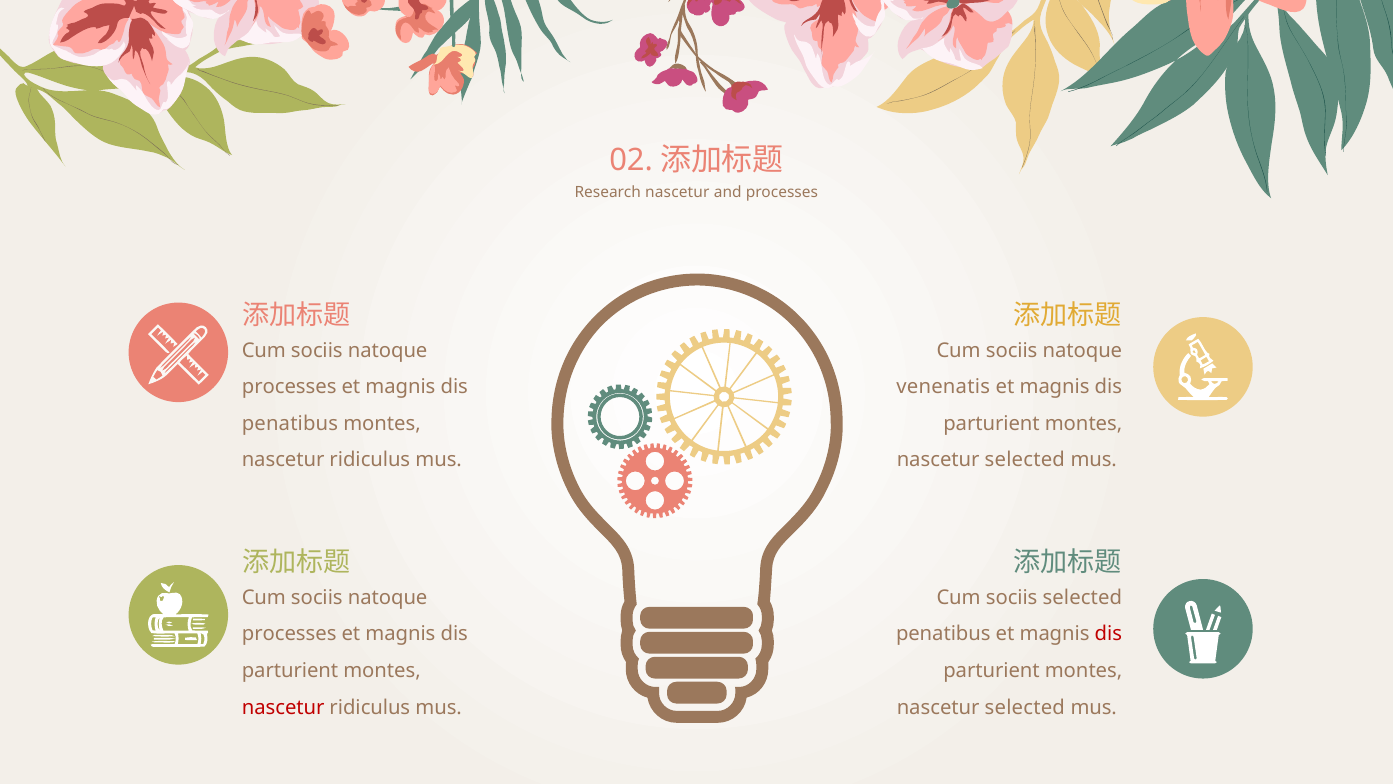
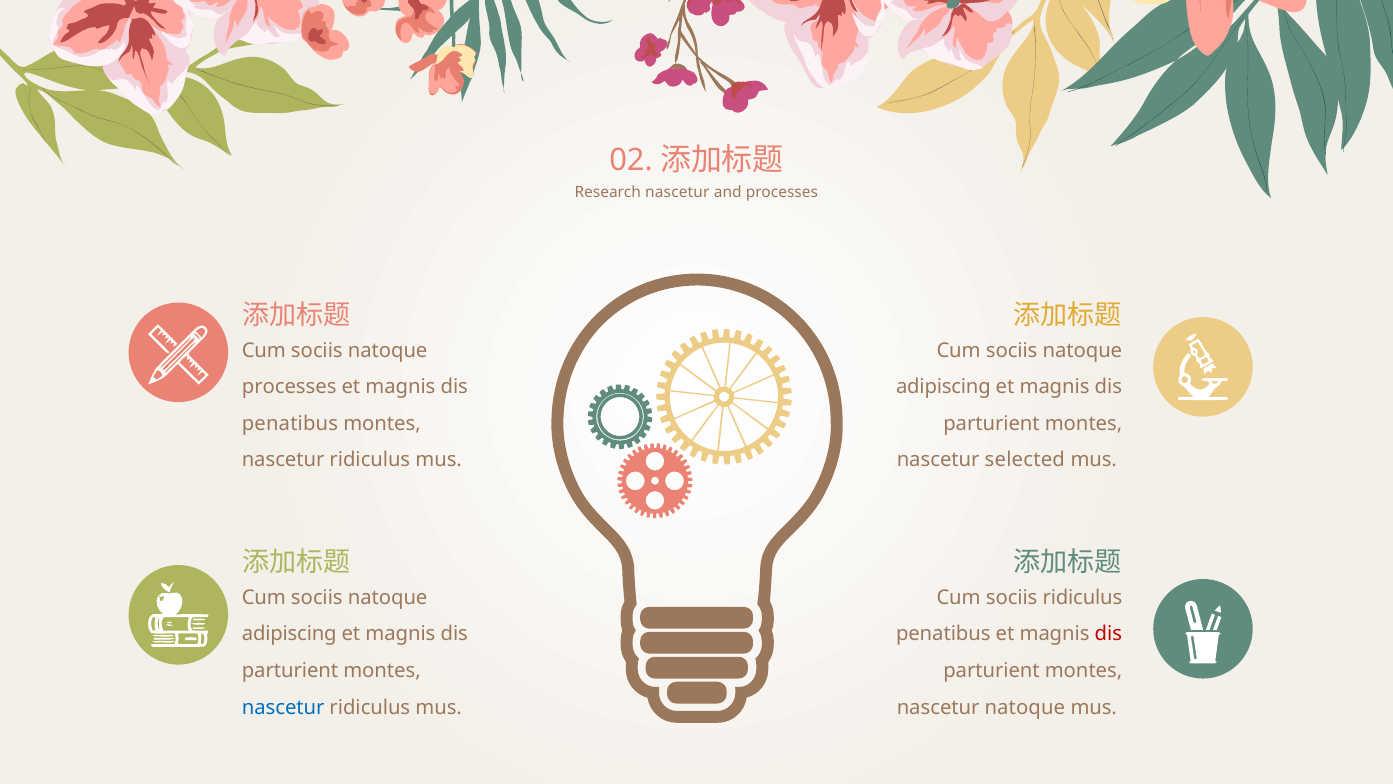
venenatis at (943, 387): venenatis -> adipiscing
sociis selected: selected -> ridiculus
processes at (289, 634): processes -> adipiscing
nascetur at (283, 707) colour: red -> blue
selected at (1025, 707): selected -> natoque
